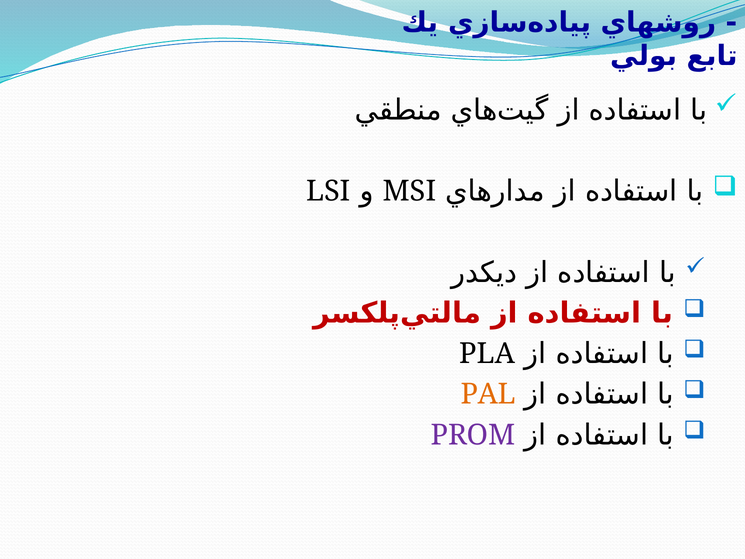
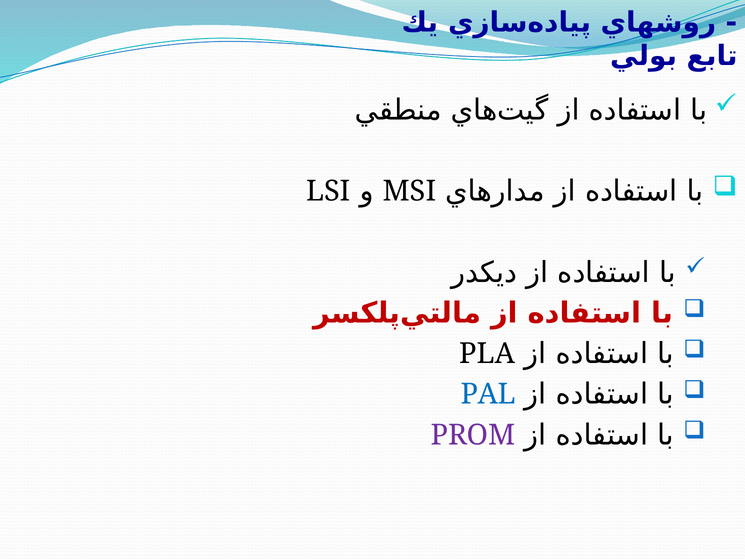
PAL colour: orange -> blue
